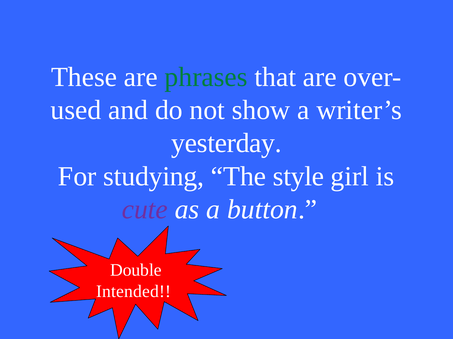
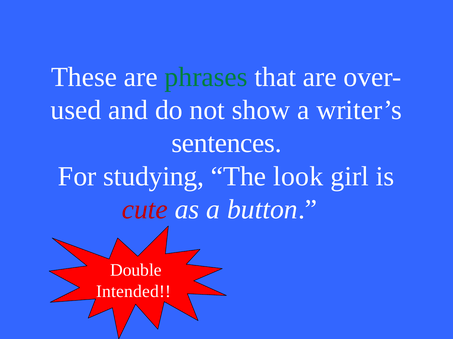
yesterday: yesterday -> sentences
style: style -> look
cute colour: purple -> red
